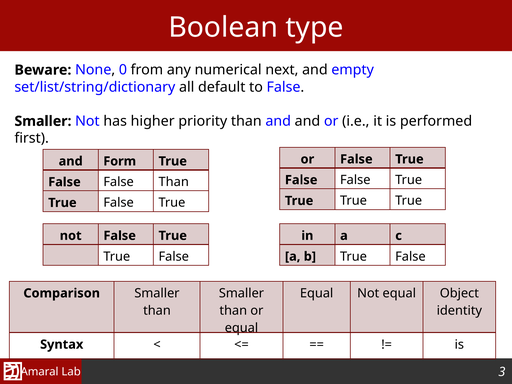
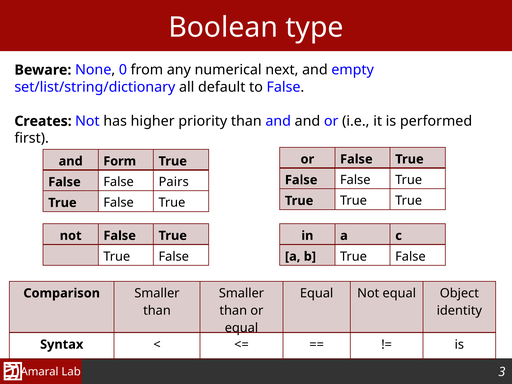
Smaller at (43, 121): Smaller -> Creates
False Than: Than -> Pairs
